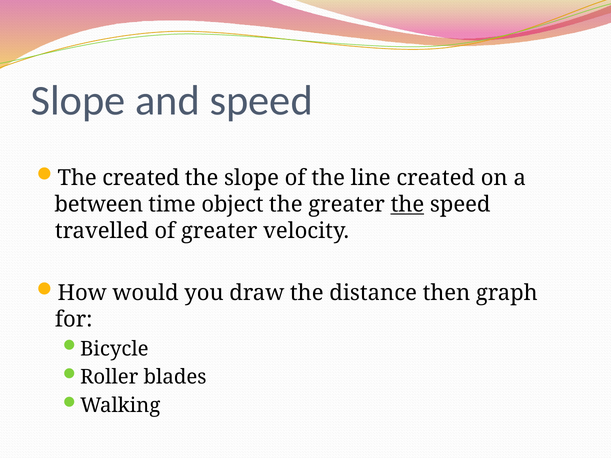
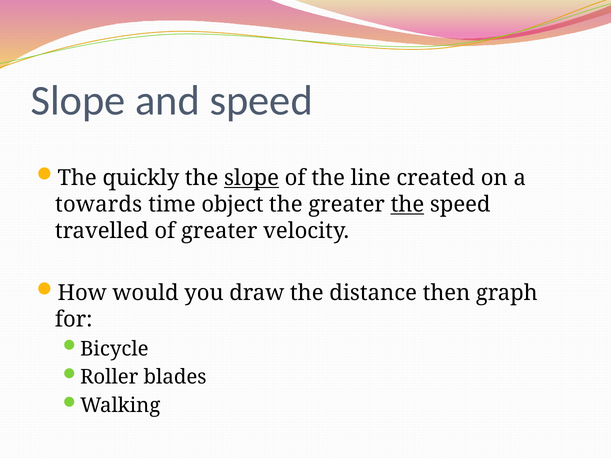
The created: created -> quickly
slope at (252, 178) underline: none -> present
between: between -> towards
